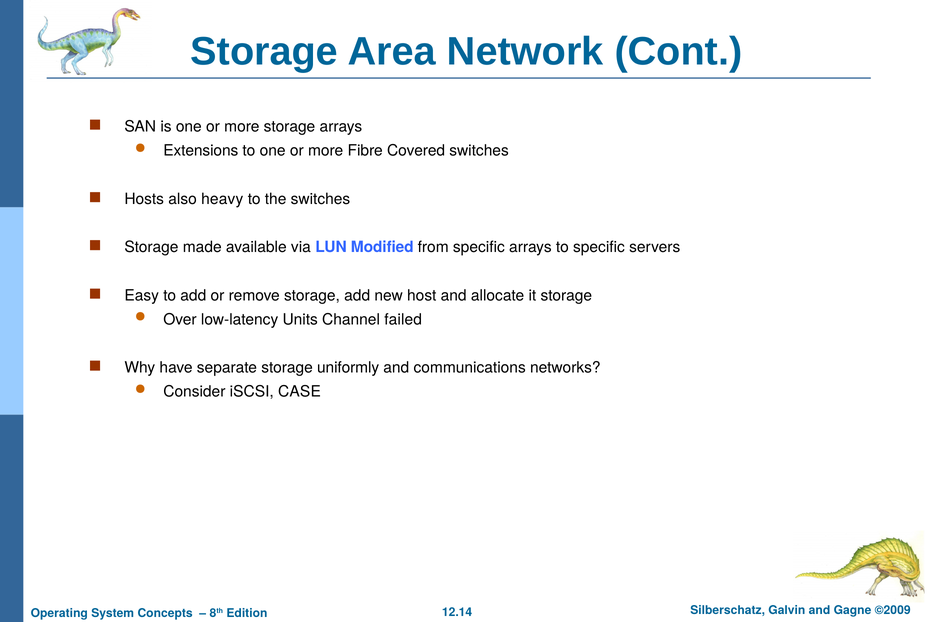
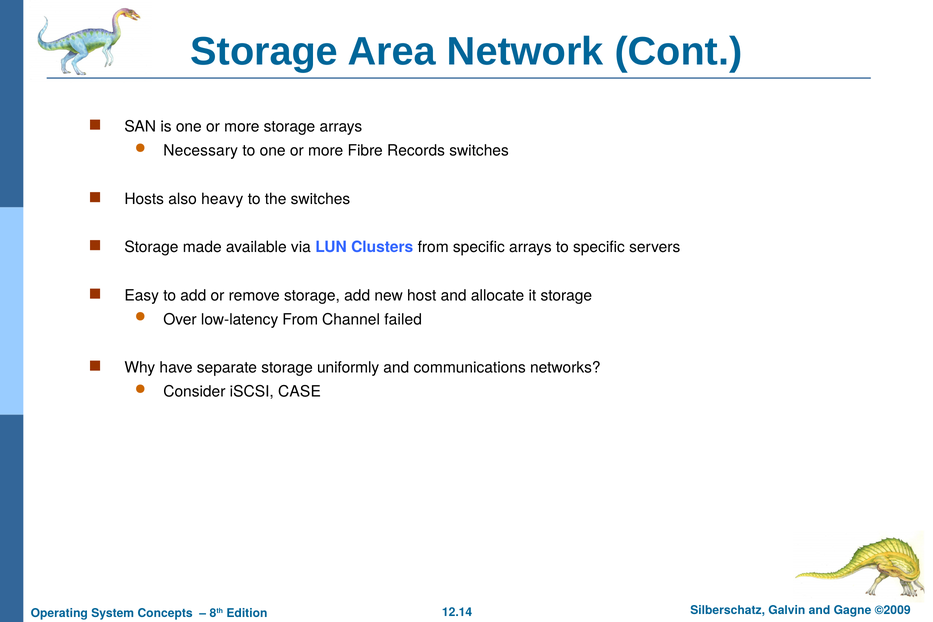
Extensions: Extensions -> Necessary
Covered: Covered -> Records
Modified: Modified -> Clusters
low-latency Units: Units -> From
